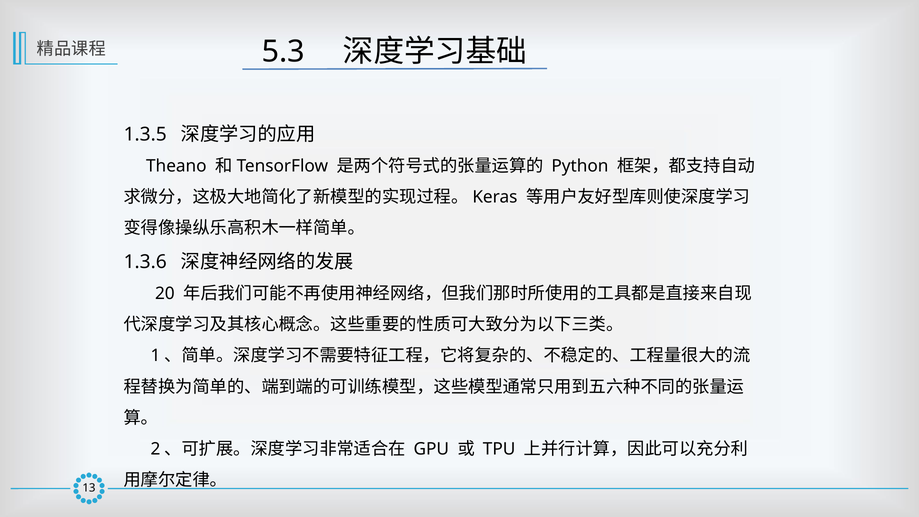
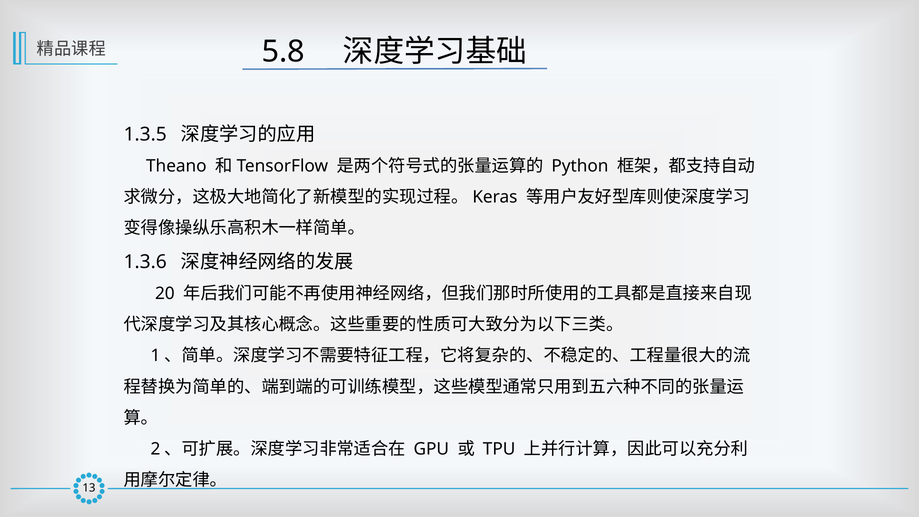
5.3: 5.3 -> 5.8
